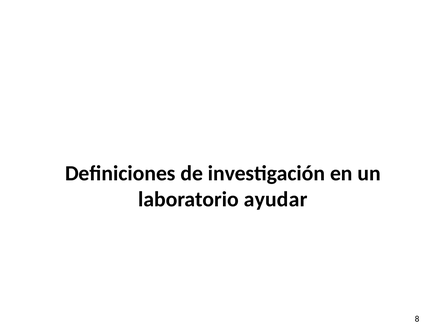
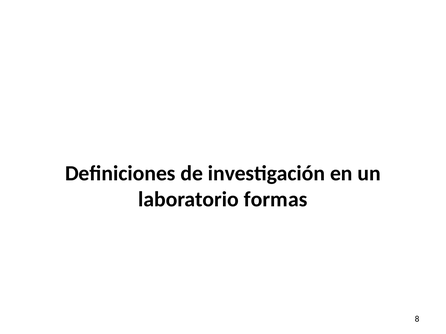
ayudar: ayudar -> formas
